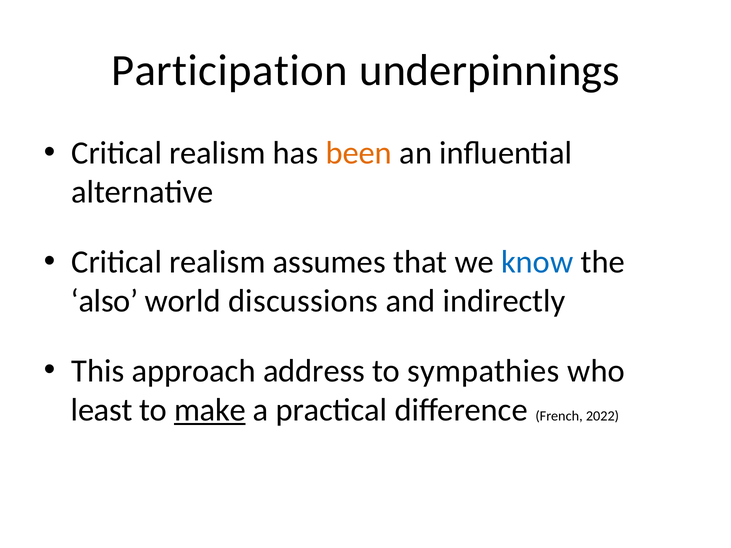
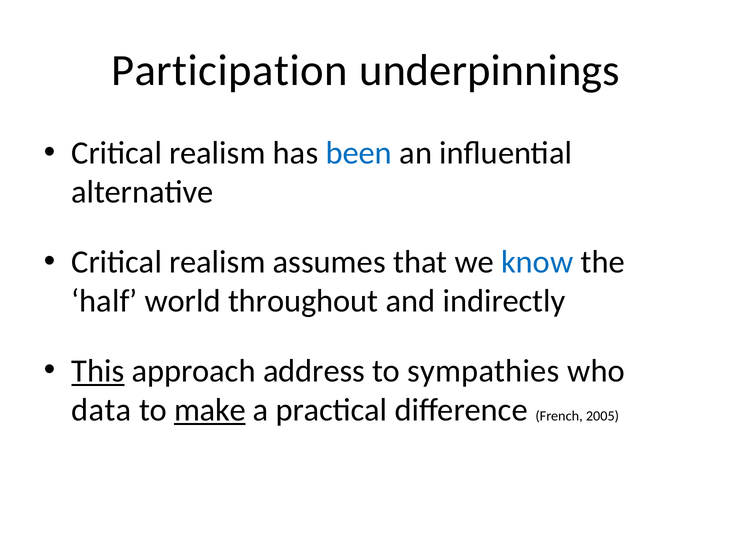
been colour: orange -> blue
also: also -> half
discussions: discussions -> throughout
This underline: none -> present
least: least -> data
2022: 2022 -> 2005
